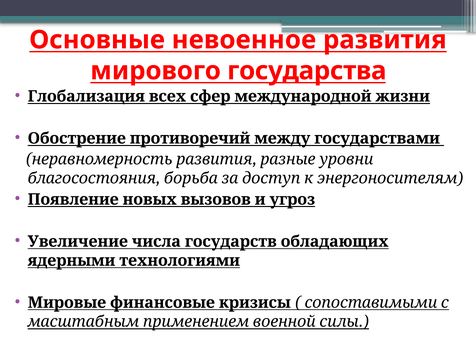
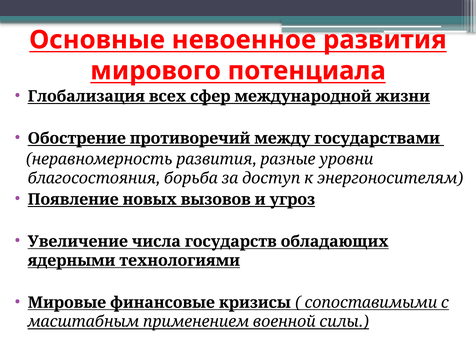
государства: государства -> потенциала
